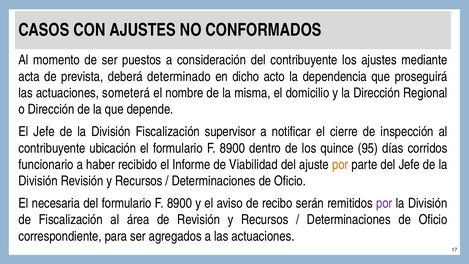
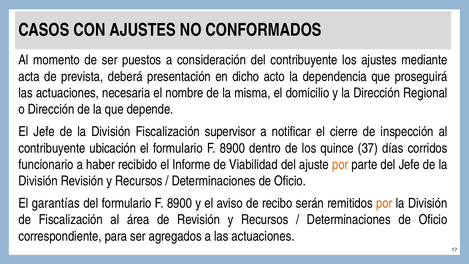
determinado: determinado -> presentación
someterá: someterá -> necesaria
95: 95 -> 37
necesaria: necesaria -> garantías
por at (384, 203) colour: purple -> orange
